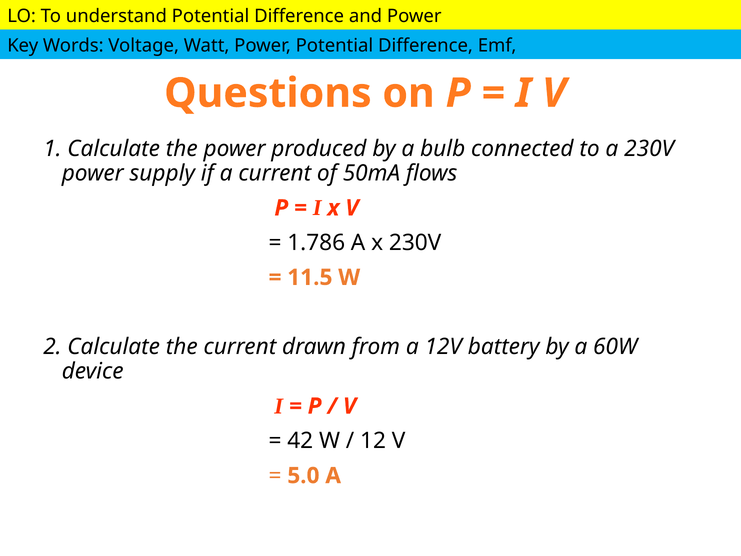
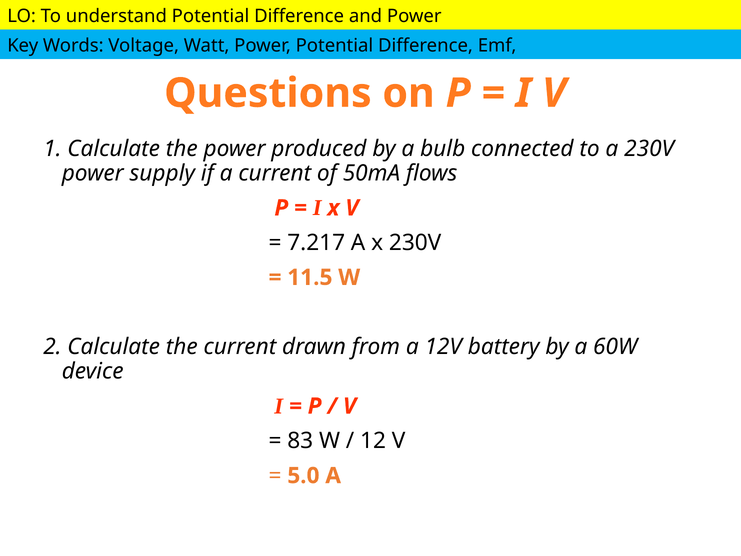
1.786: 1.786 -> 7.217
42: 42 -> 83
